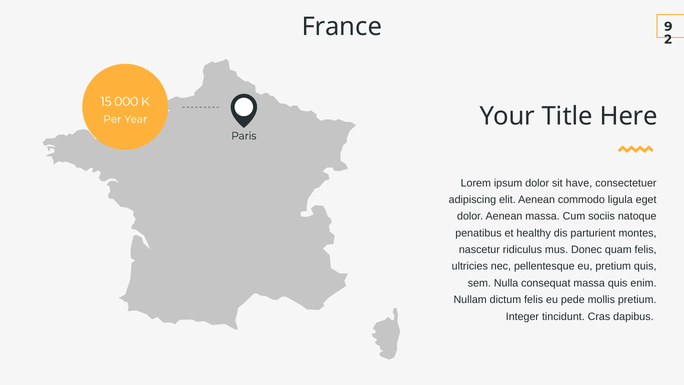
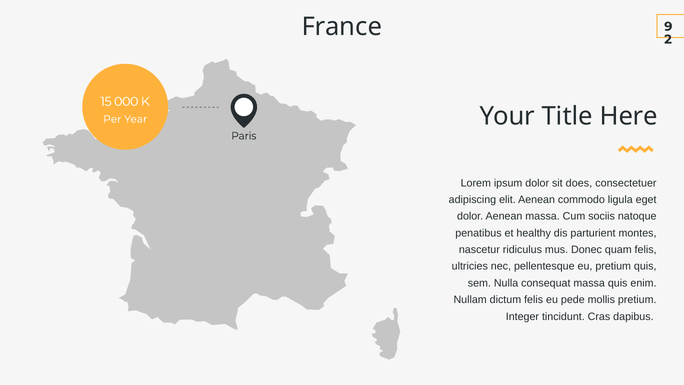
have: have -> does
